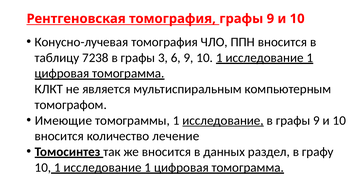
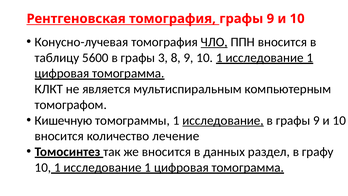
ЧЛО underline: none -> present
7238: 7238 -> 5600
6: 6 -> 8
Имеющие: Имеющие -> Кишечную
